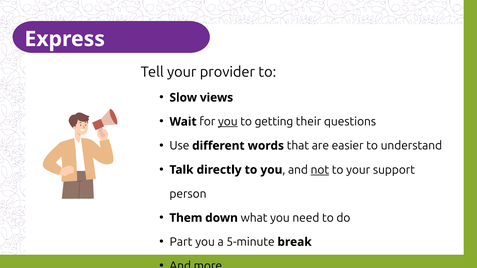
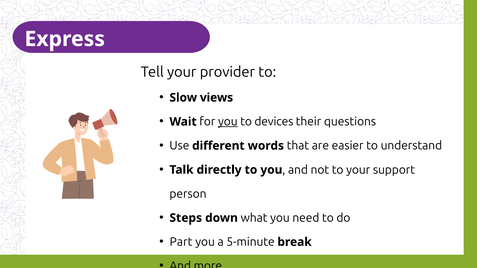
getting: getting -> devices
not underline: present -> none
Them: Them -> Steps
